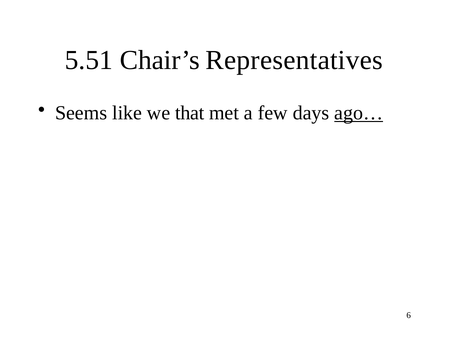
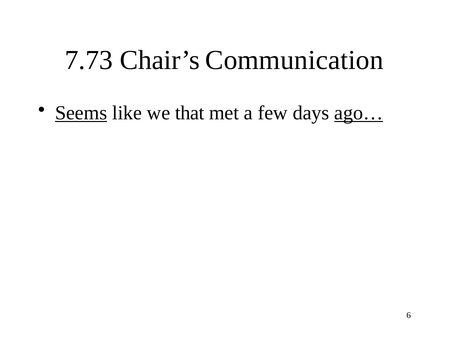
5.51: 5.51 -> 7.73
Representatives: Representatives -> Communication
Seems underline: none -> present
